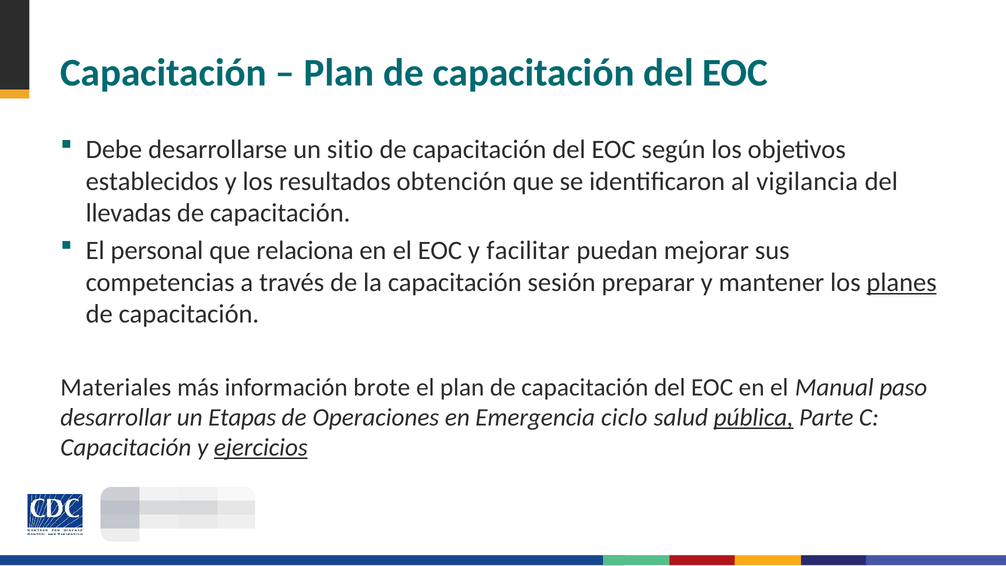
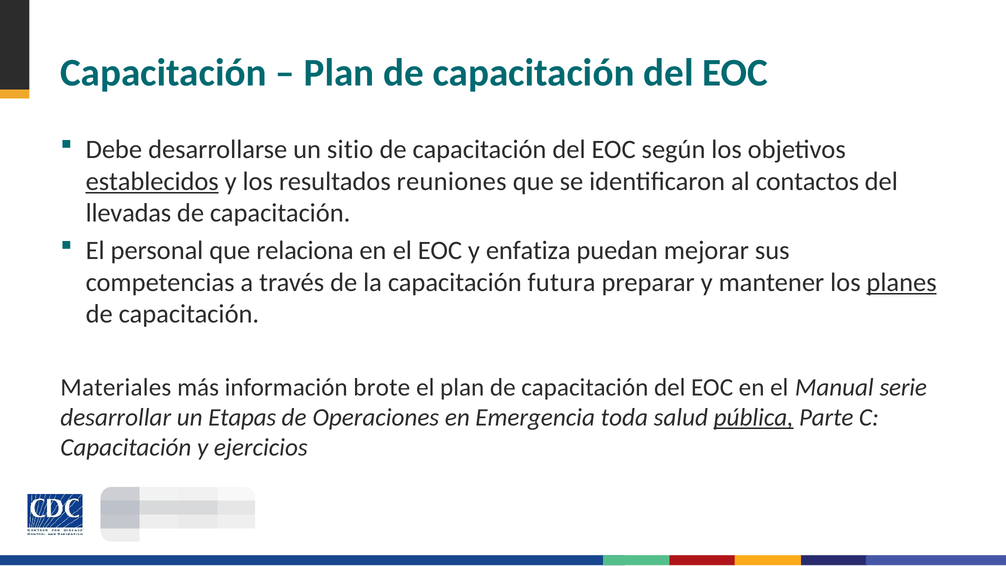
establecidos underline: none -> present
obtención: obtención -> reuniones
vigilancia: vigilancia -> contactos
facilitar: facilitar -> enfatiza
sesión: sesión -> futura
paso: paso -> serie
ciclo: ciclo -> toda
ejercicios underline: present -> none
